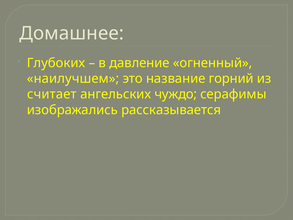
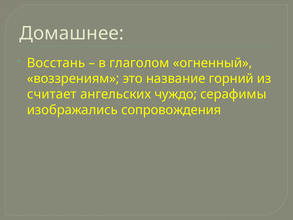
Глубоких: Глубоких -> Восстань
давление: давление -> глаголом
наилучшем: наилучшем -> воззрениям
рассказывается: рассказывается -> сопровождения
